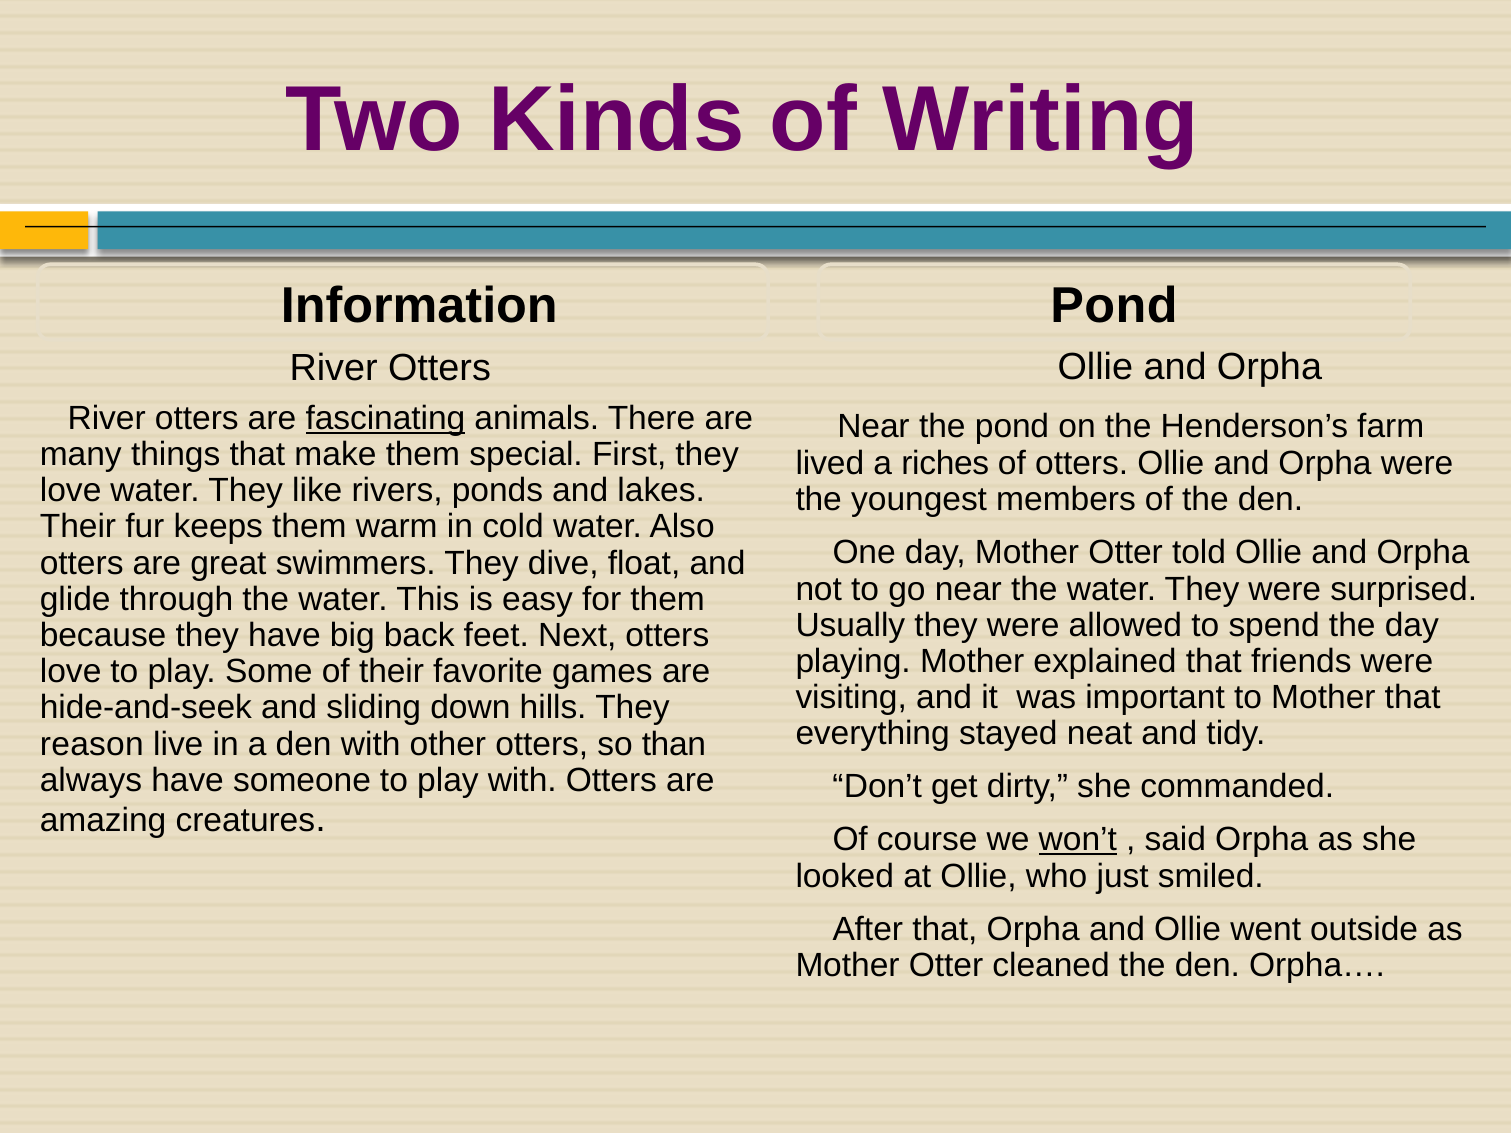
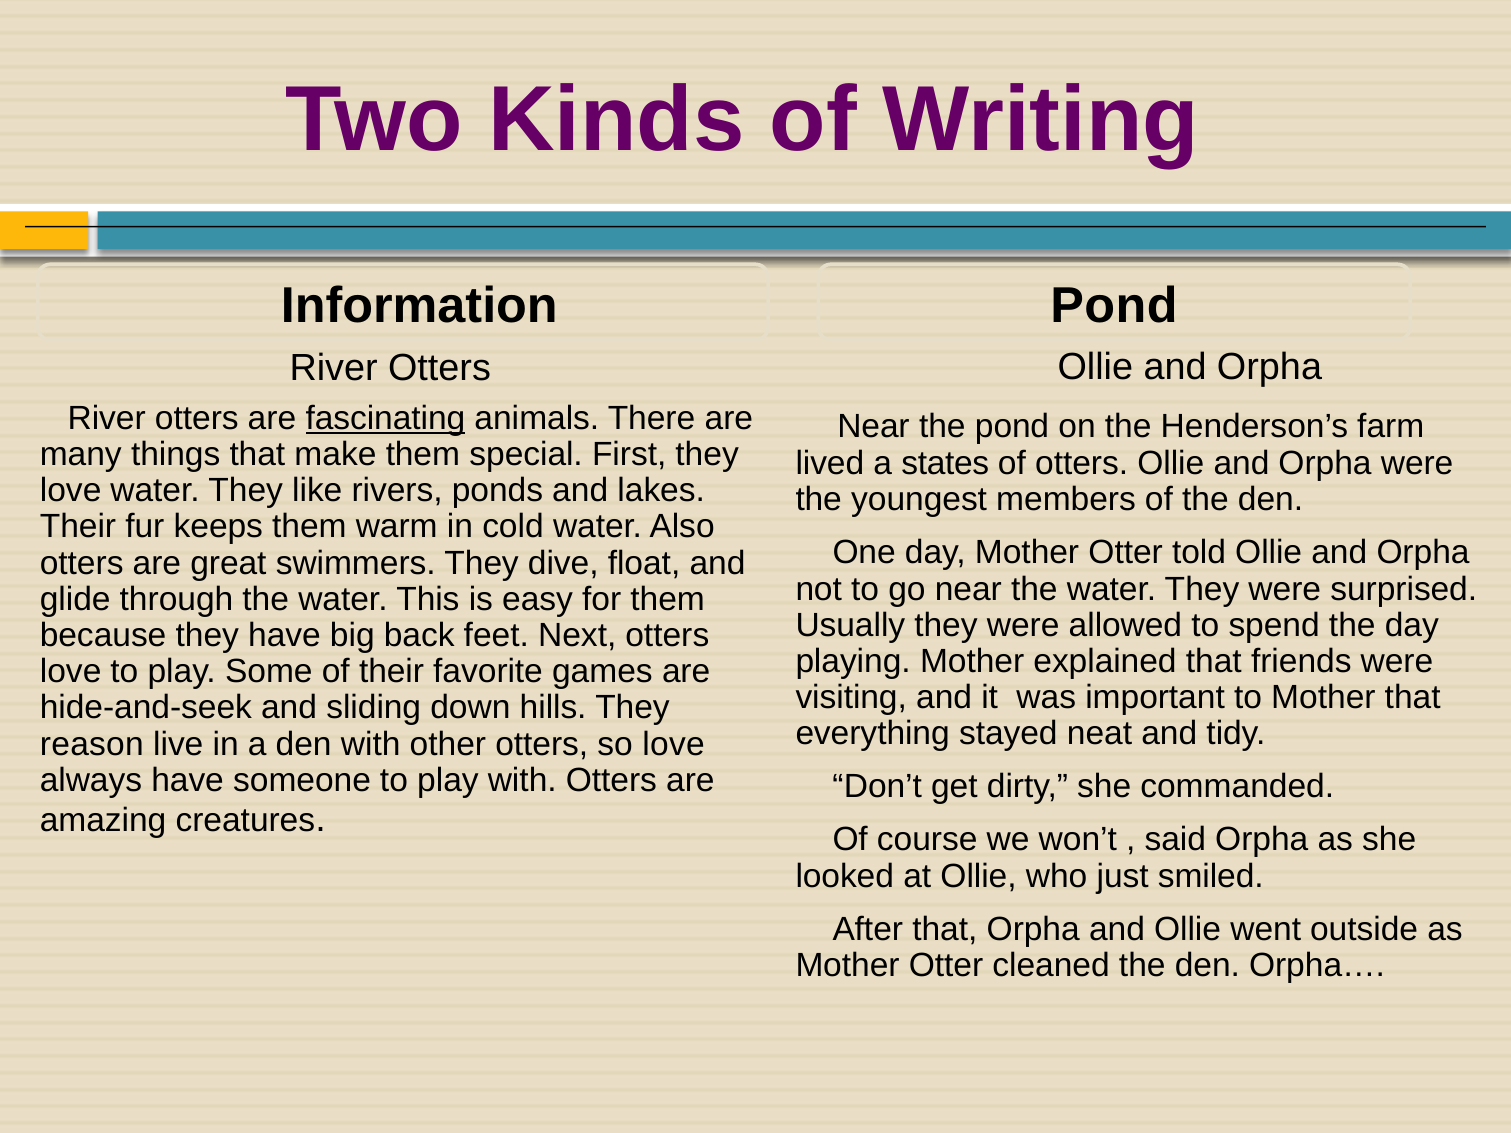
riches: riches -> states
so than: than -> love
won’t underline: present -> none
